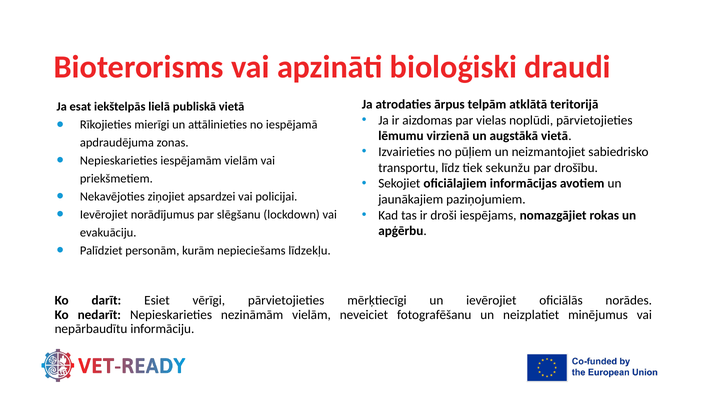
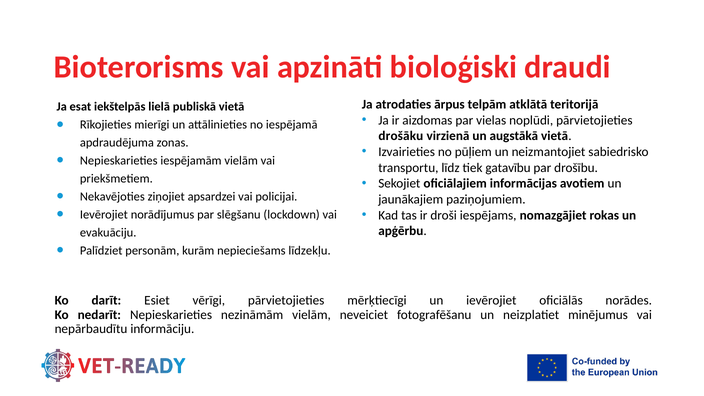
lēmumu: lēmumu -> drošāku
sekunžu: sekunžu -> gatavību
